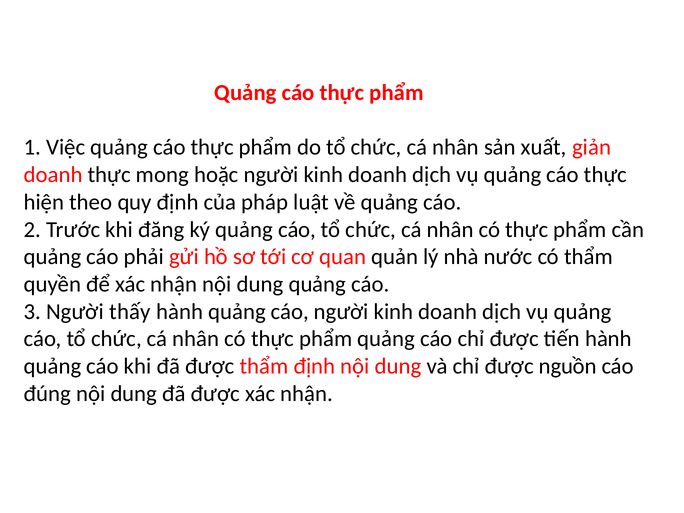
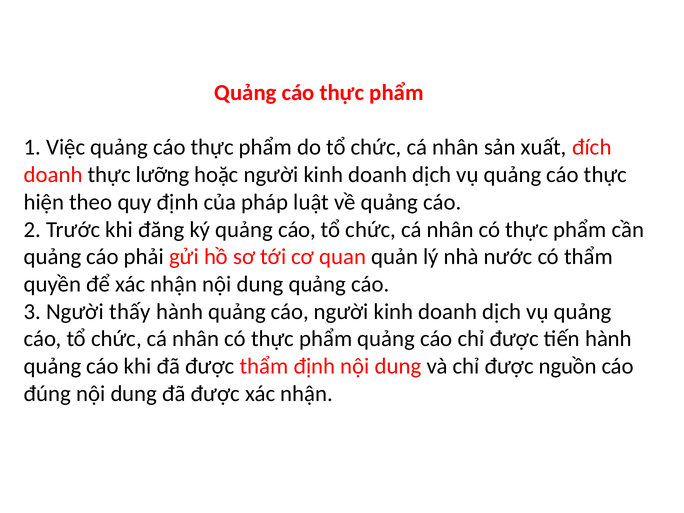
giản: giản -> đích
mong: mong -> lưỡng
